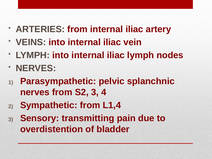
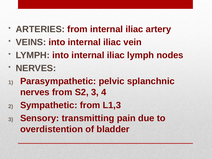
L1,4: L1,4 -> L1,3
